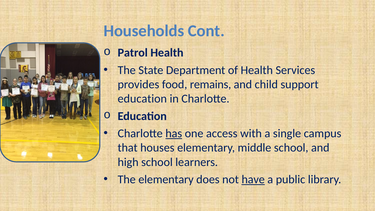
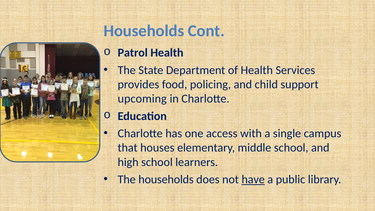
remains: remains -> policing
education at (142, 99): education -> upcoming
has underline: present -> none
The elementary: elementary -> households
